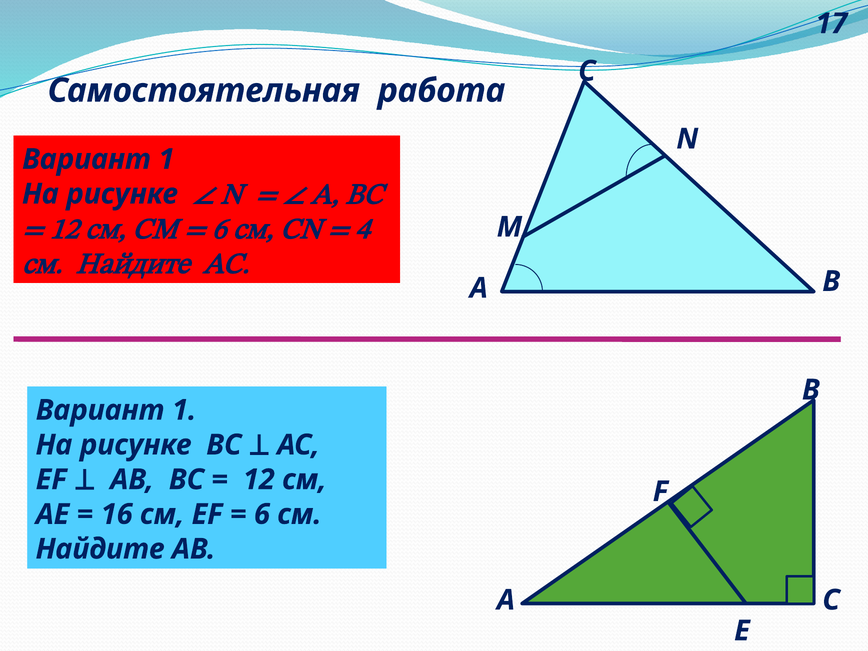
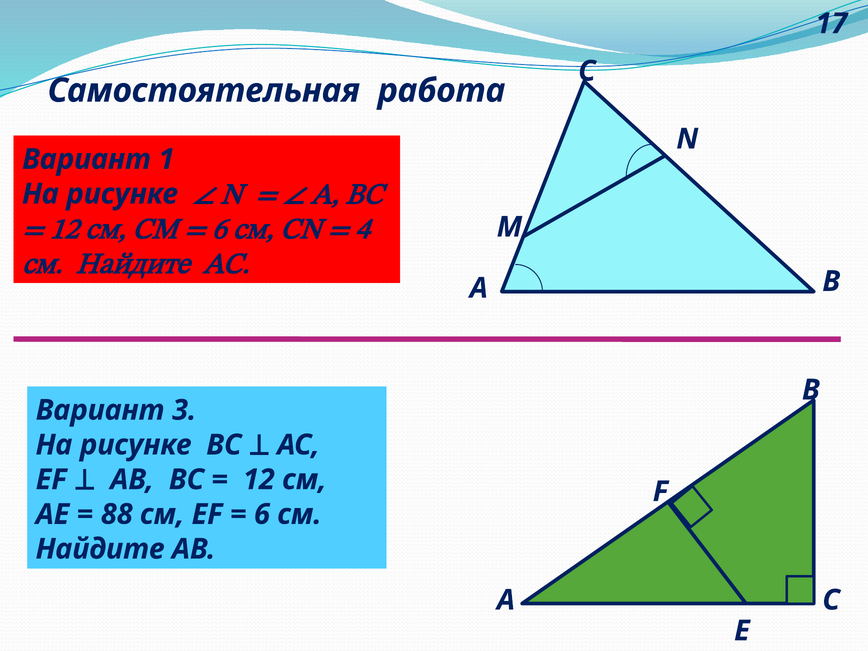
1 at (184, 410): 1 -> 3
16: 16 -> 88
